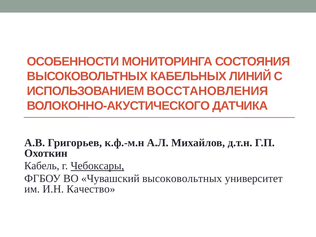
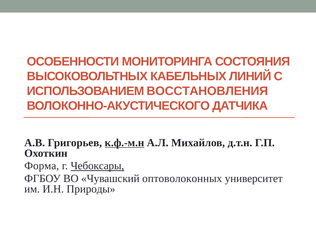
к.ф.-м.н underline: none -> present
Кабель: Кабель -> Форма
Чувашский высоковольтных: высоковольтных -> оптоволоконных
Качество: Качество -> Природы
